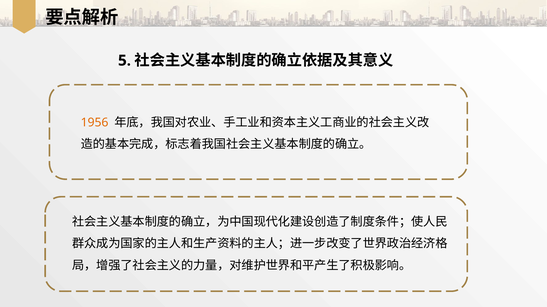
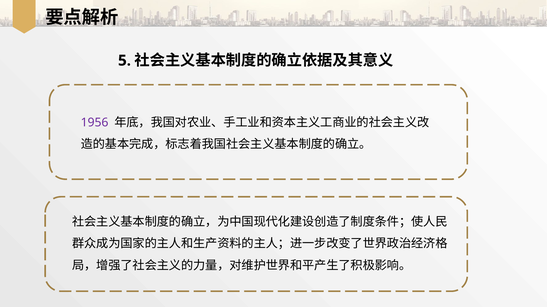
1956 colour: orange -> purple
